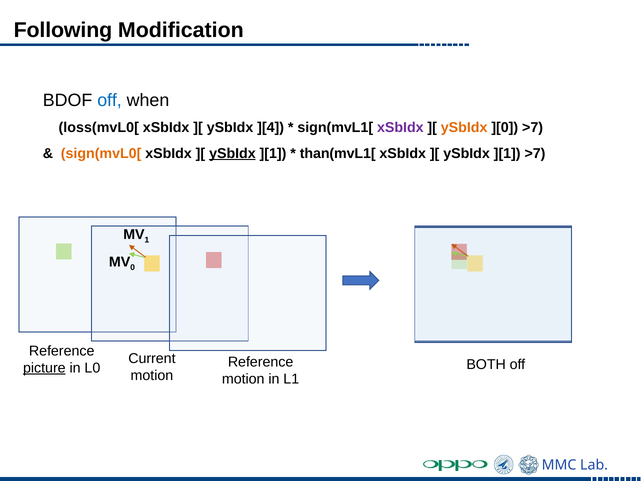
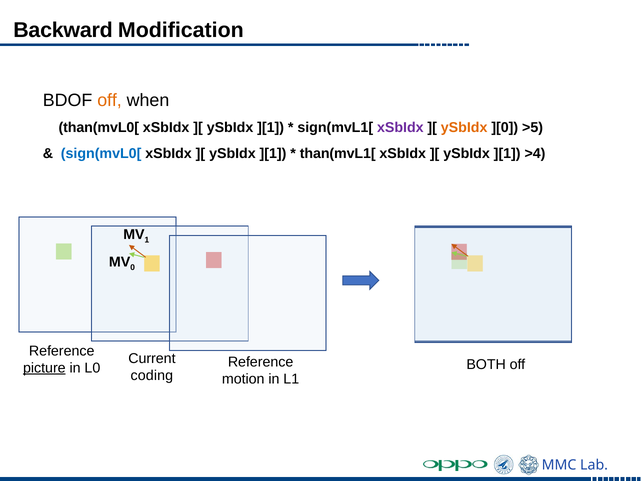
Following: Following -> Backward
off at (110, 100) colour: blue -> orange
loss(mvL0[: loss(mvL0[ -> than(mvL0[
][4 at (271, 128): ][4 -> ][1
][0 >7: >7 -> >5
sign(mvL0[ colour: orange -> blue
ySbIdx at (232, 153) underline: present -> none
][1 >7: >7 -> >4
motion at (152, 375): motion -> coding
